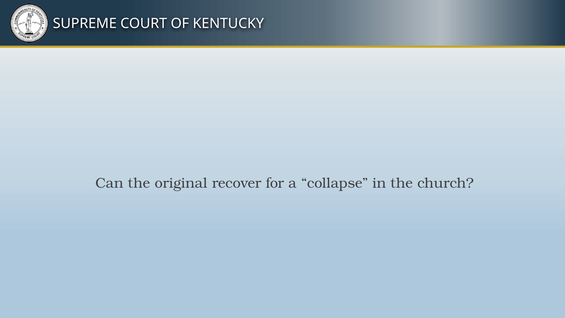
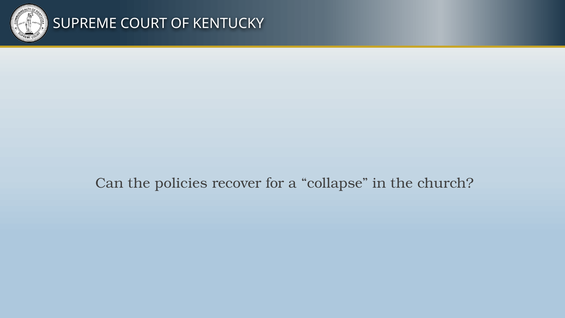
original: original -> policies
